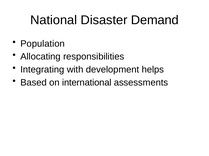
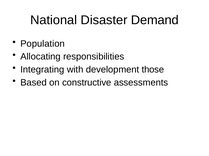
helps: helps -> those
international: international -> constructive
